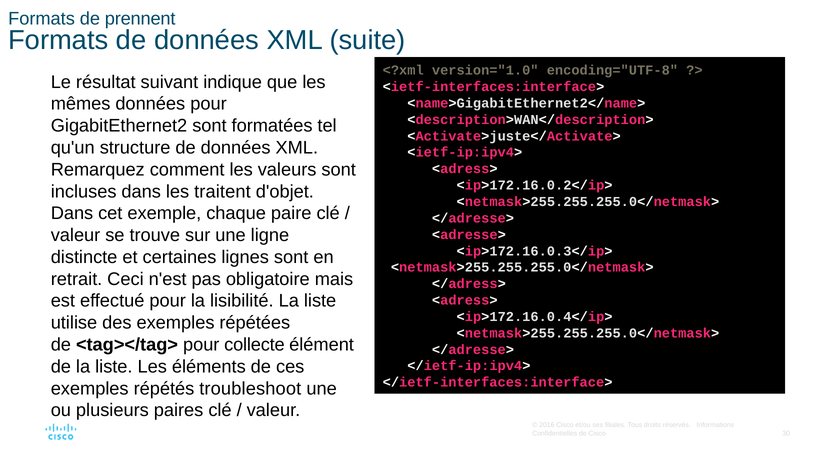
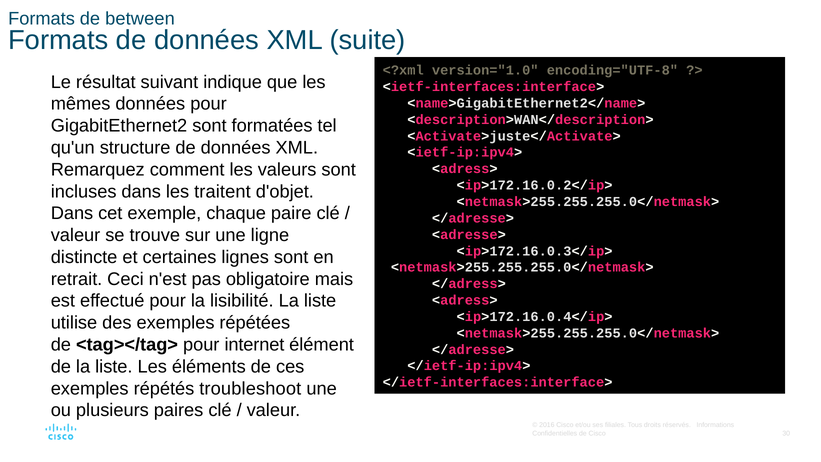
prennent: prennent -> between
collecte: collecte -> internet
